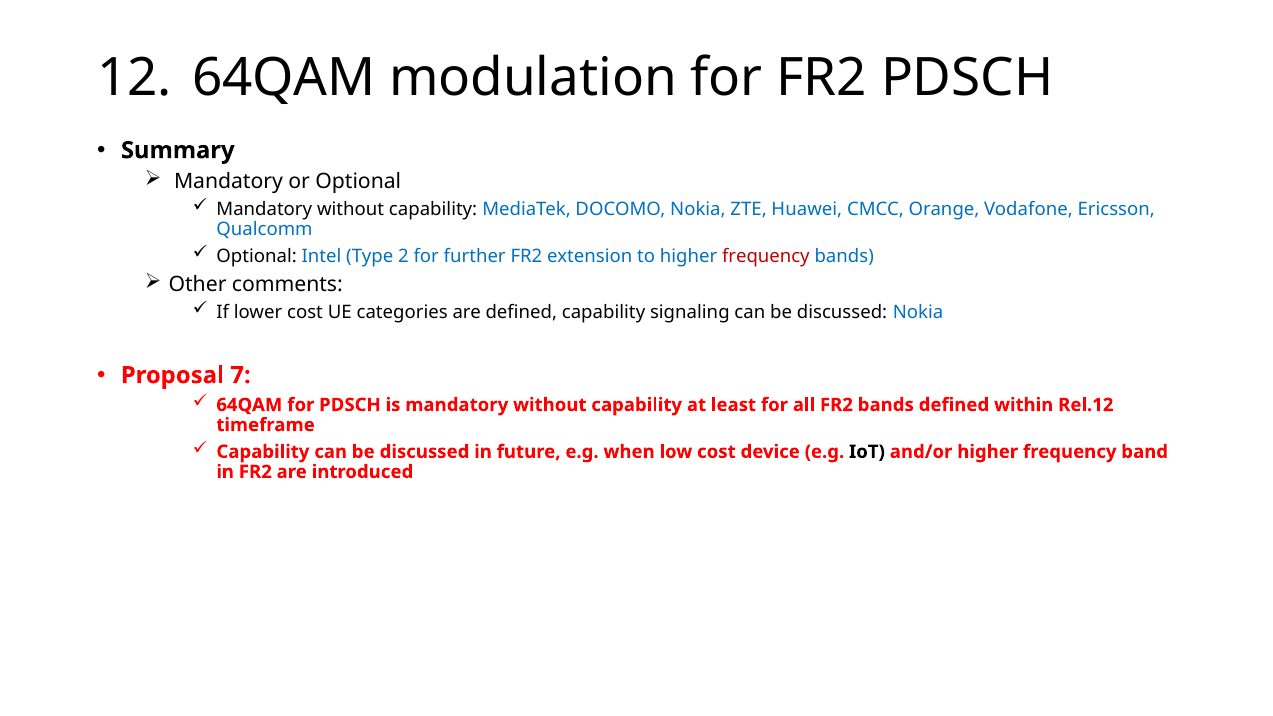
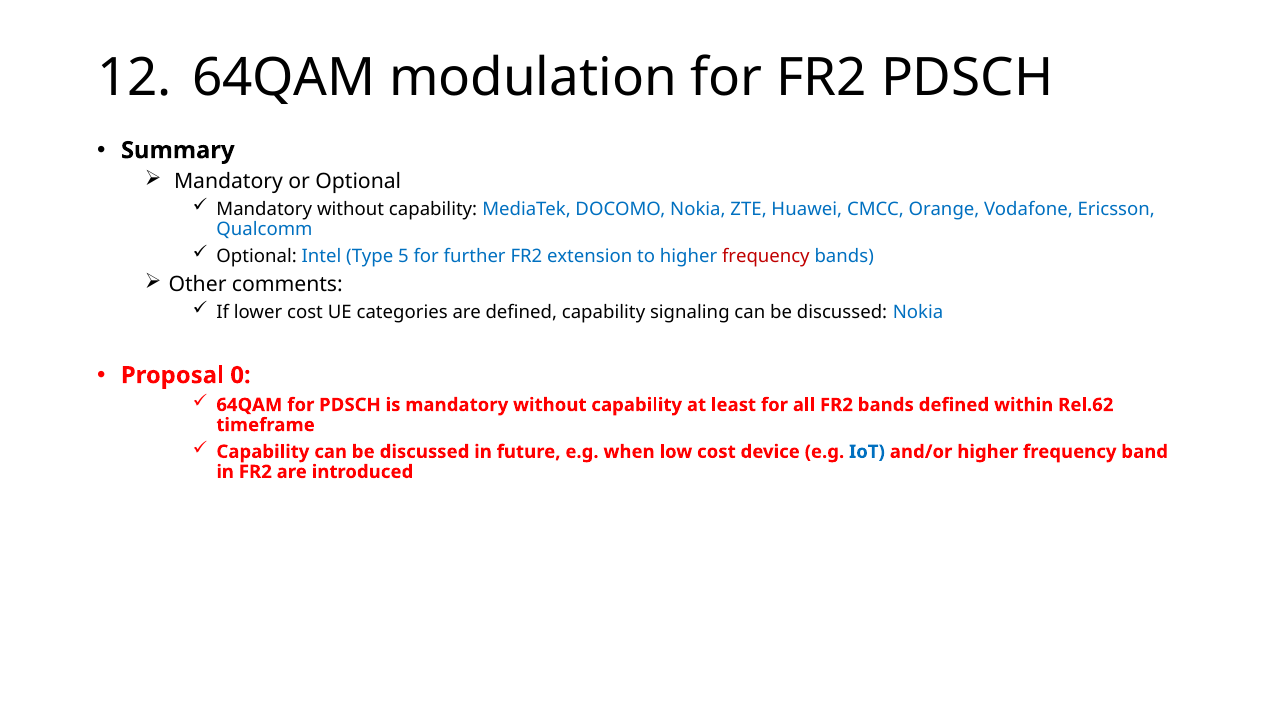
2: 2 -> 5
7: 7 -> 0
Rel.12: Rel.12 -> Rel.62
IoT colour: black -> blue
